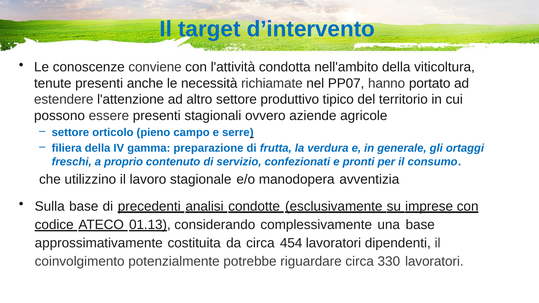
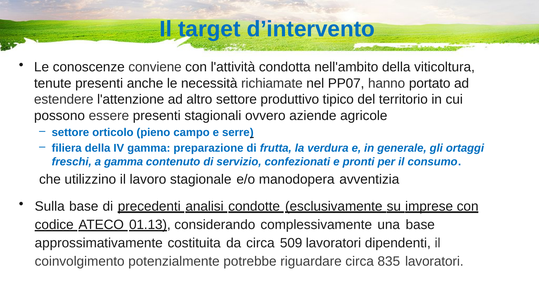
a proprio: proprio -> gamma
454: 454 -> 509
330: 330 -> 835
